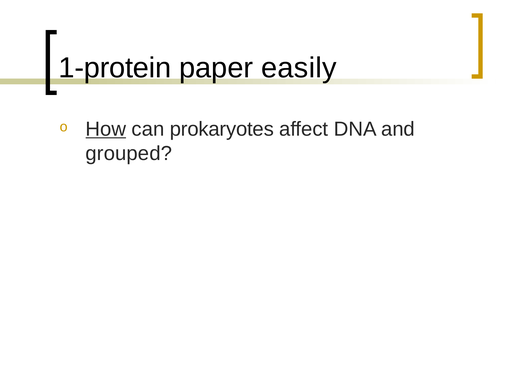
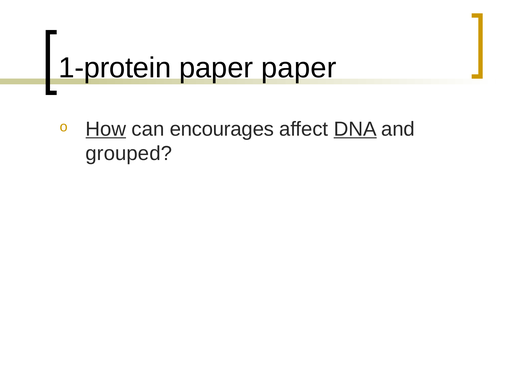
paper easily: easily -> paper
prokaryotes: prokaryotes -> encourages
DNA underline: none -> present
